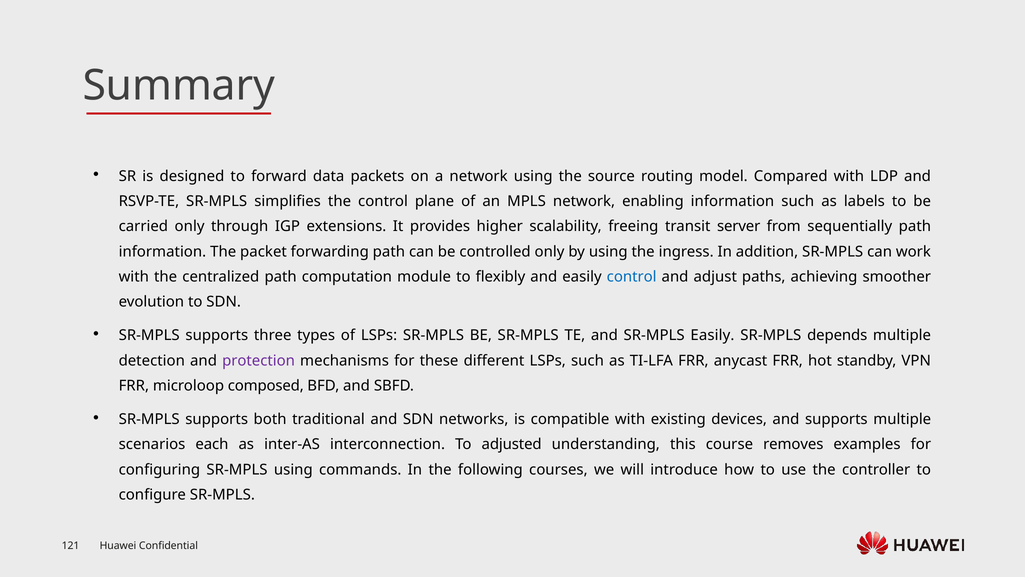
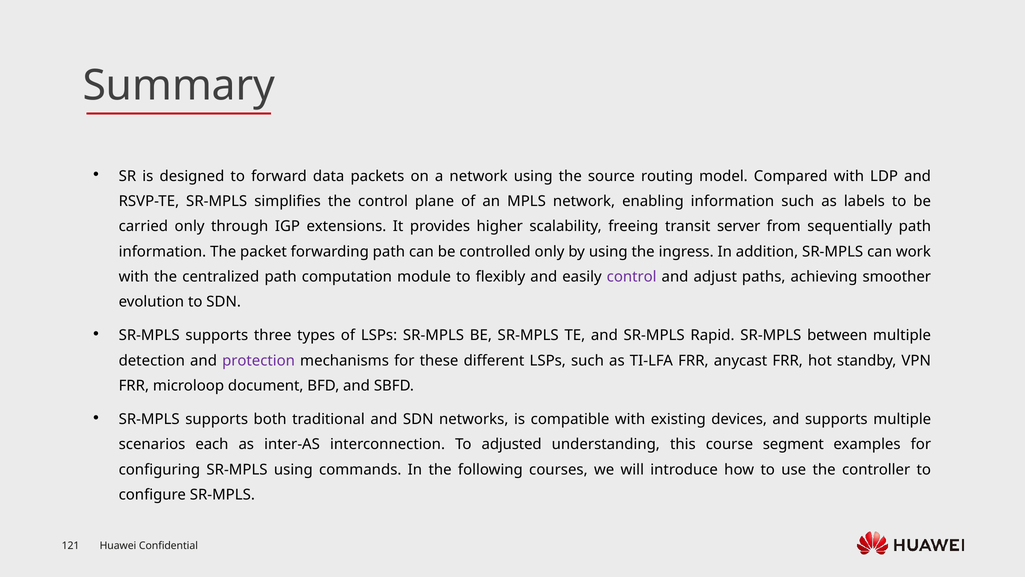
control at (632, 277) colour: blue -> purple
SR-MPLS Easily: Easily -> Rapid
depends: depends -> between
composed: composed -> document
removes: removes -> segment
